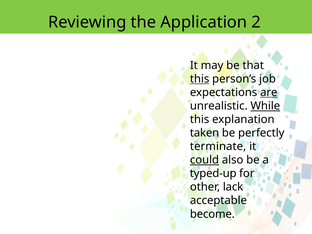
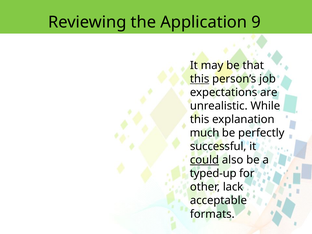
2: 2 -> 9
are underline: present -> none
While underline: present -> none
taken: taken -> much
terminate: terminate -> successful
become: become -> formats
